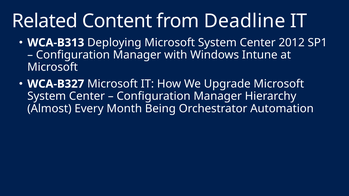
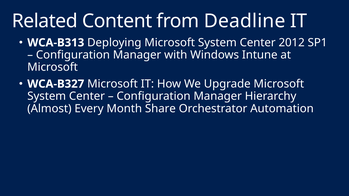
Being: Being -> Share
